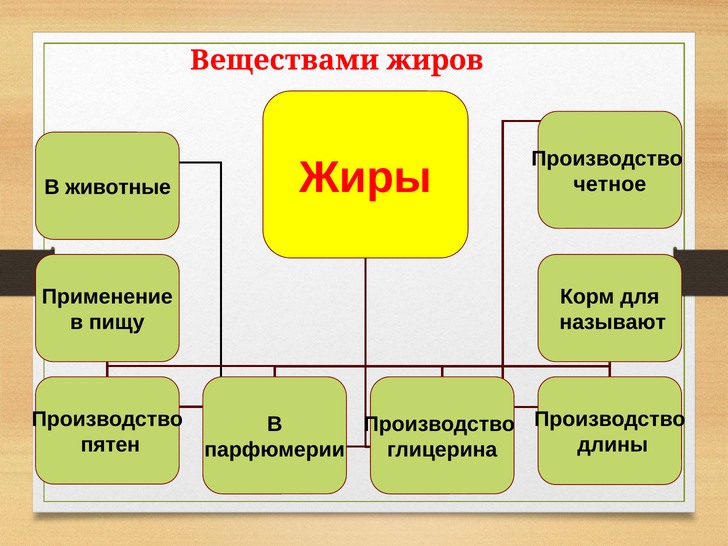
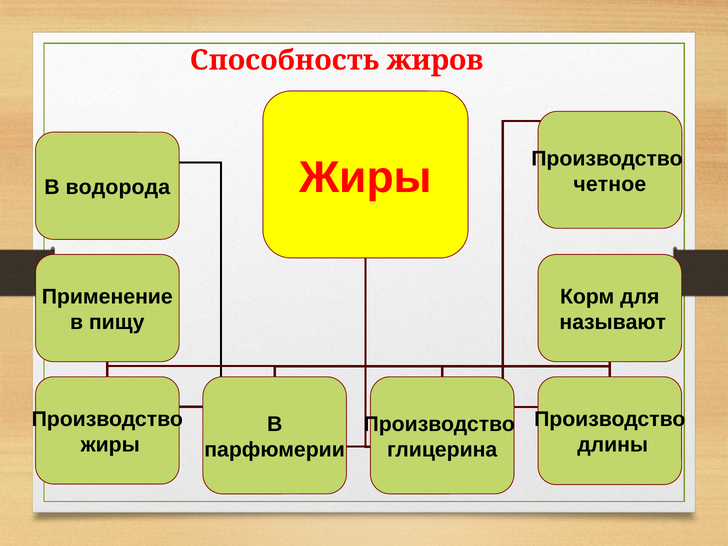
Веществами: Веществами -> Способность
животные: животные -> водорода
пятен at (110, 445): пятен -> жиры
